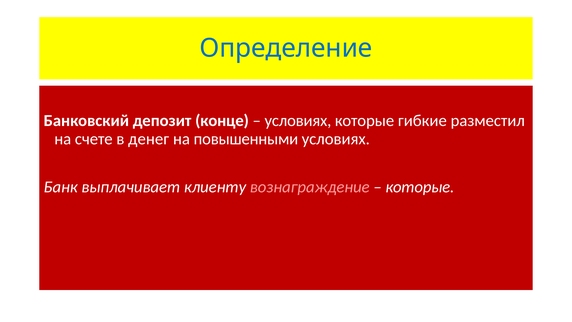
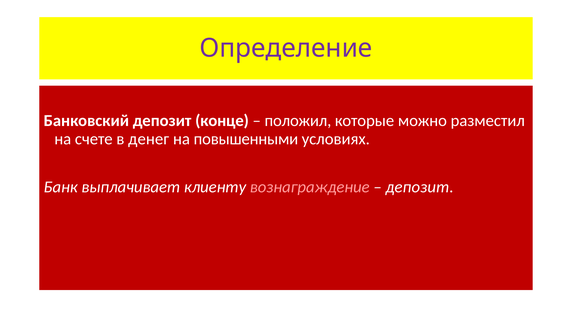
Определение colour: blue -> purple
условиях at (298, 121): условиях -> положил
гибкие: гибкие -> можно
которые at (420, 187): которые -> депозит
